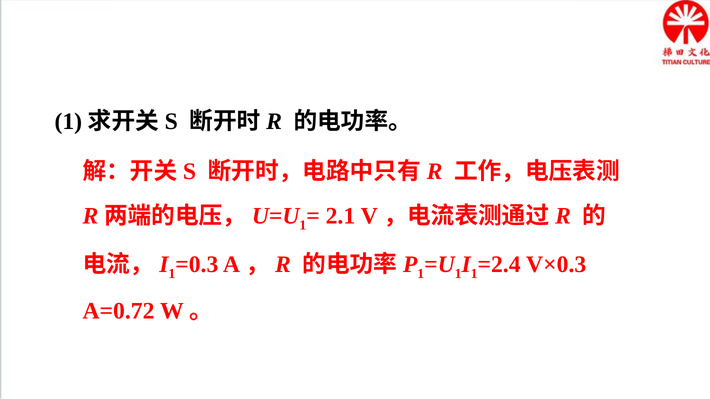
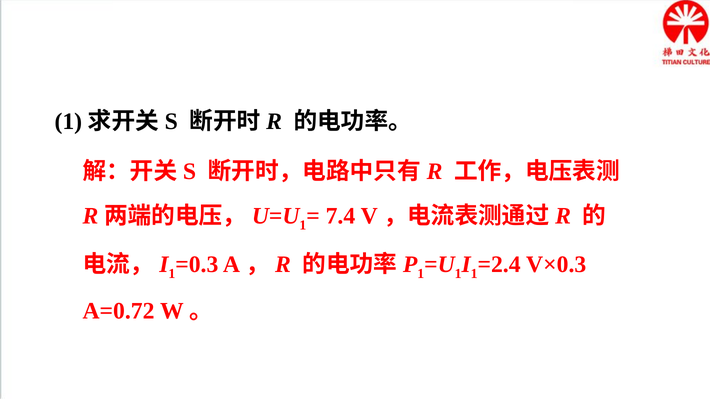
2.1: 2.1 -> 7.4
